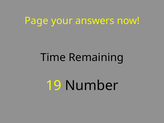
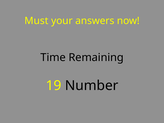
Page: Page -> Must
